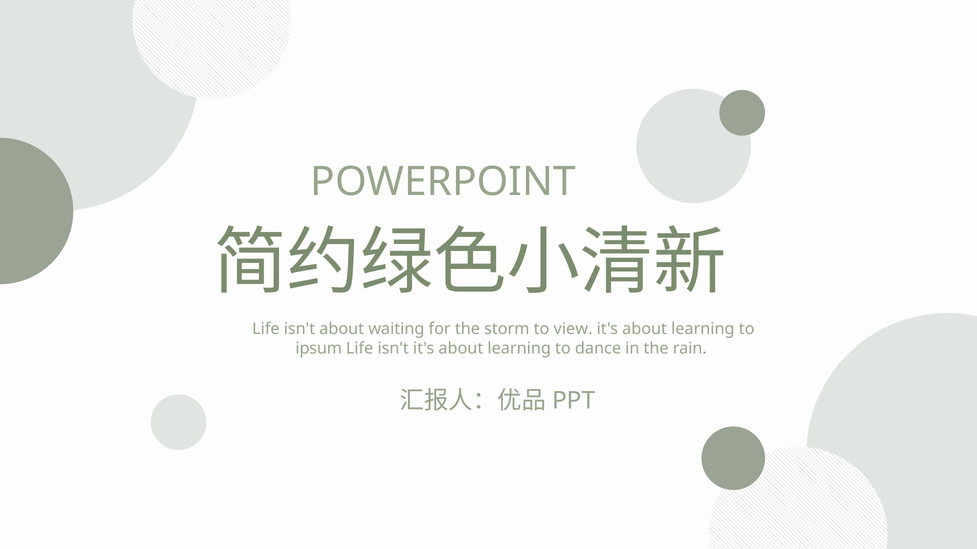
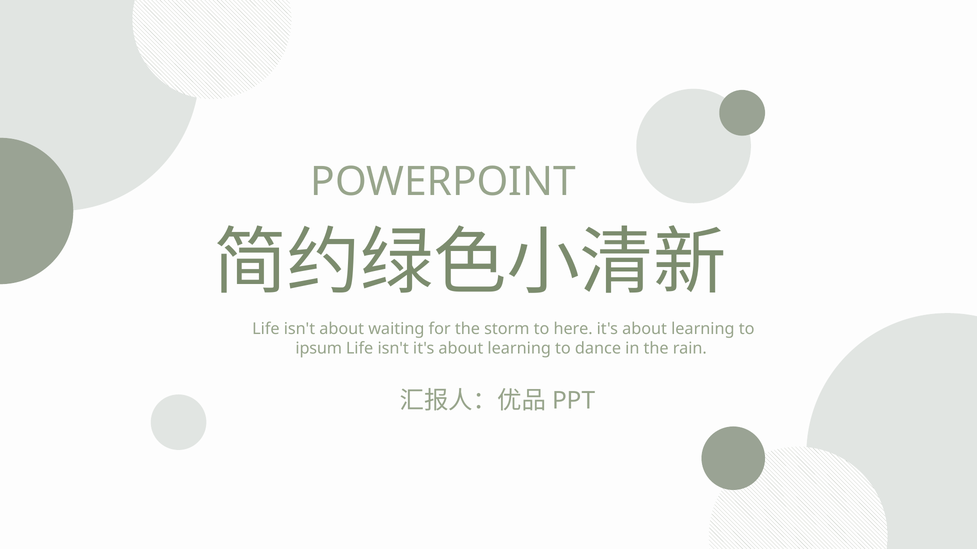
view: view -> here
